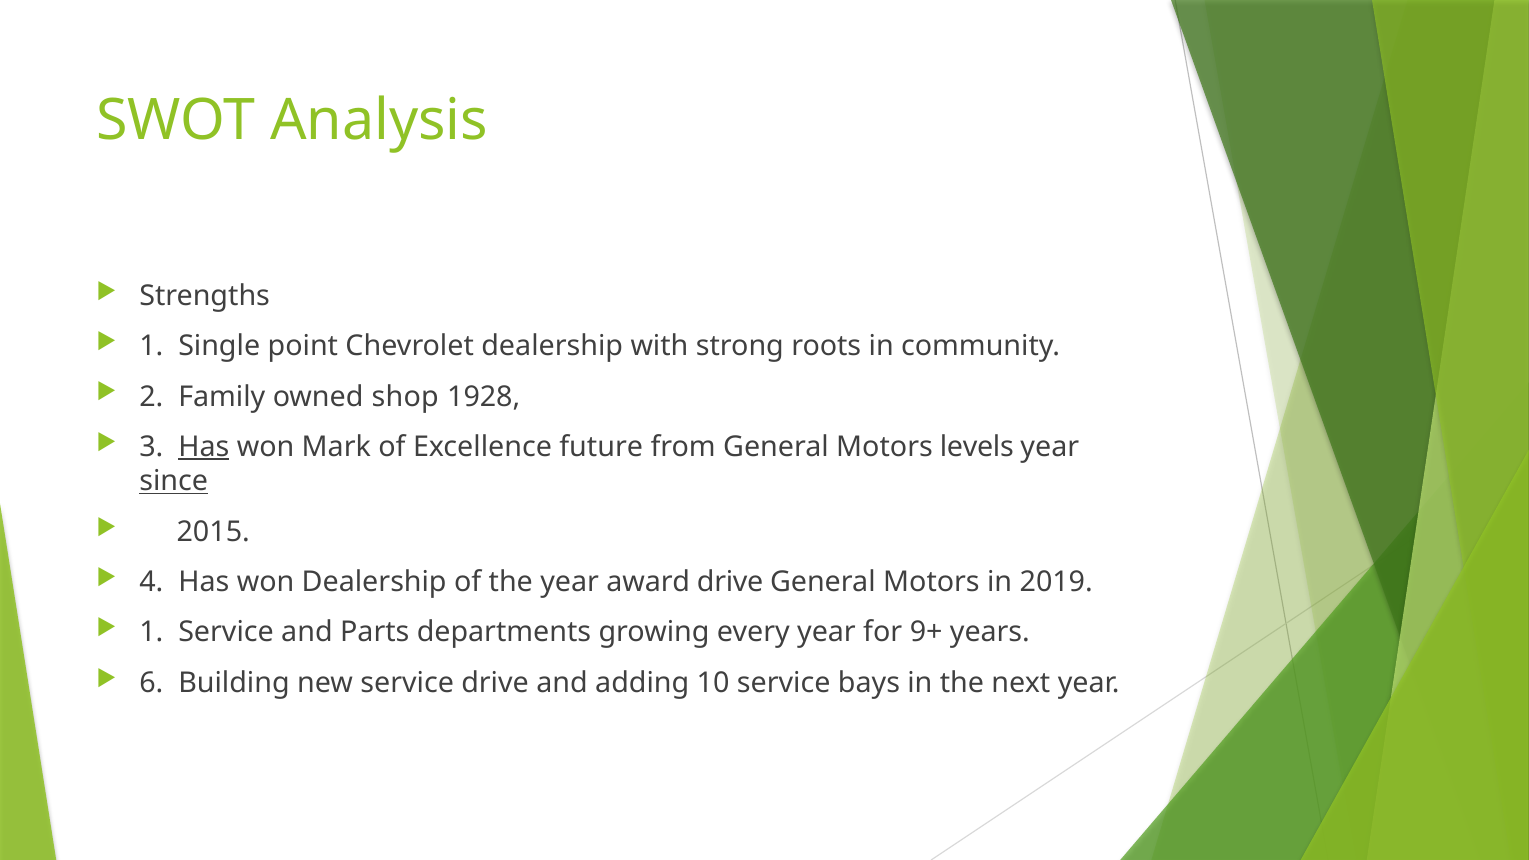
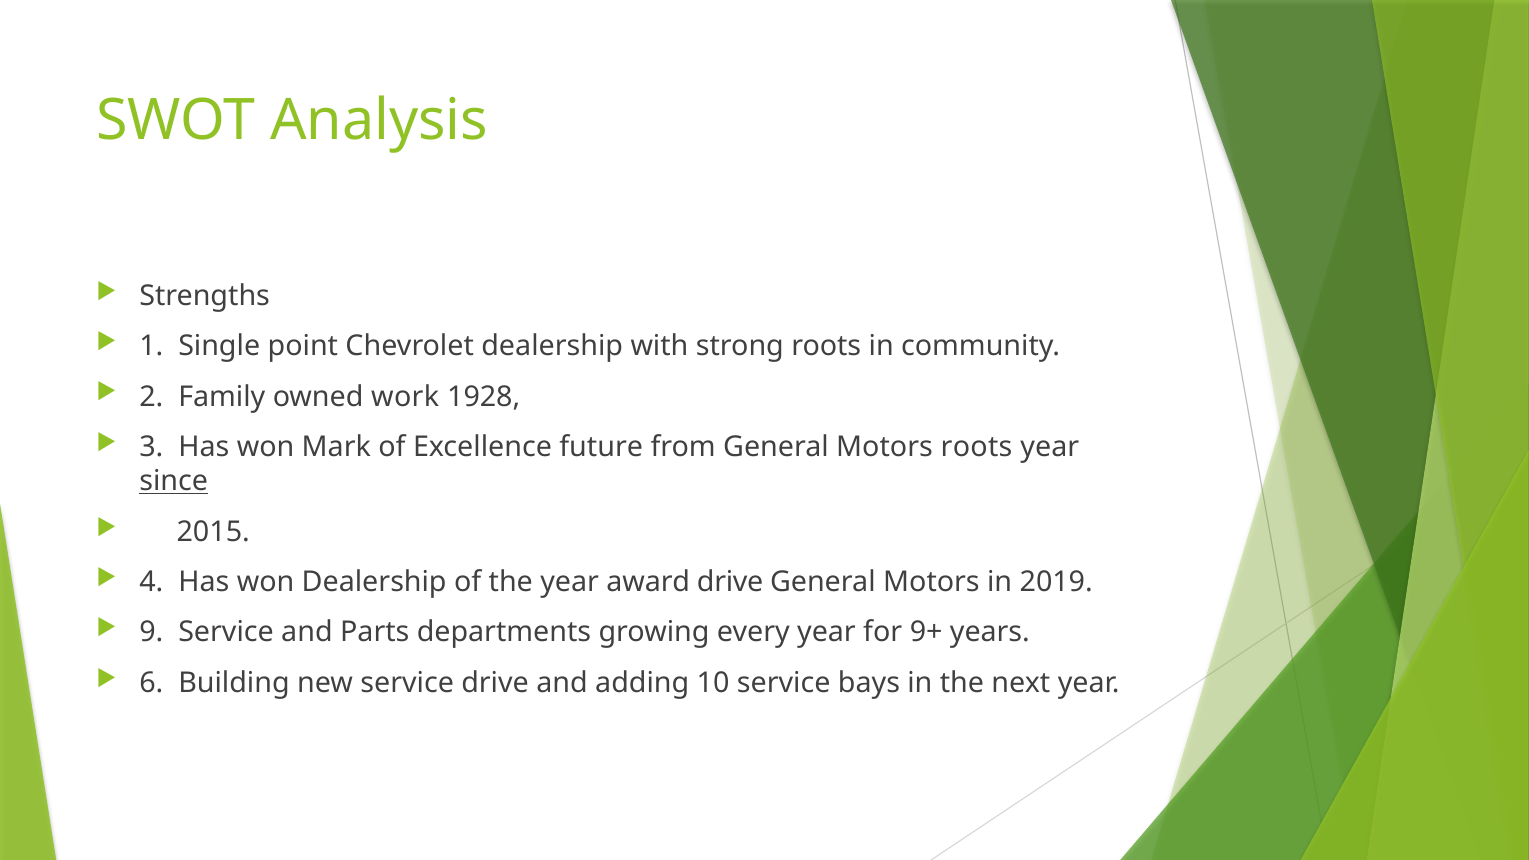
shop: shop -> work
Has at (204, 447) underline: present -> none
Motors levels: levels -> roots
1 at (151, 632): 1 -> 9
